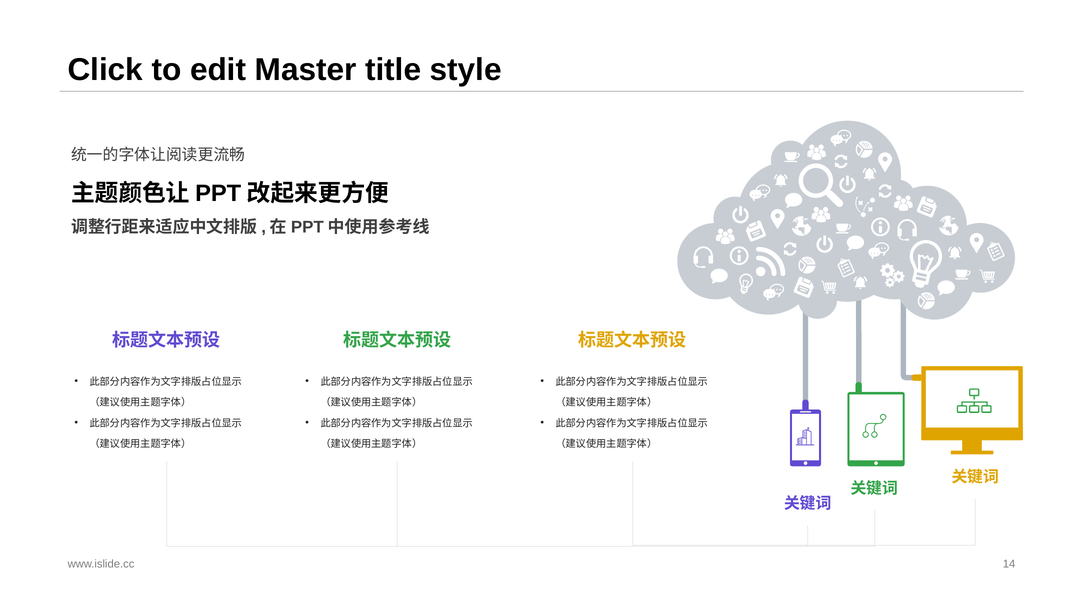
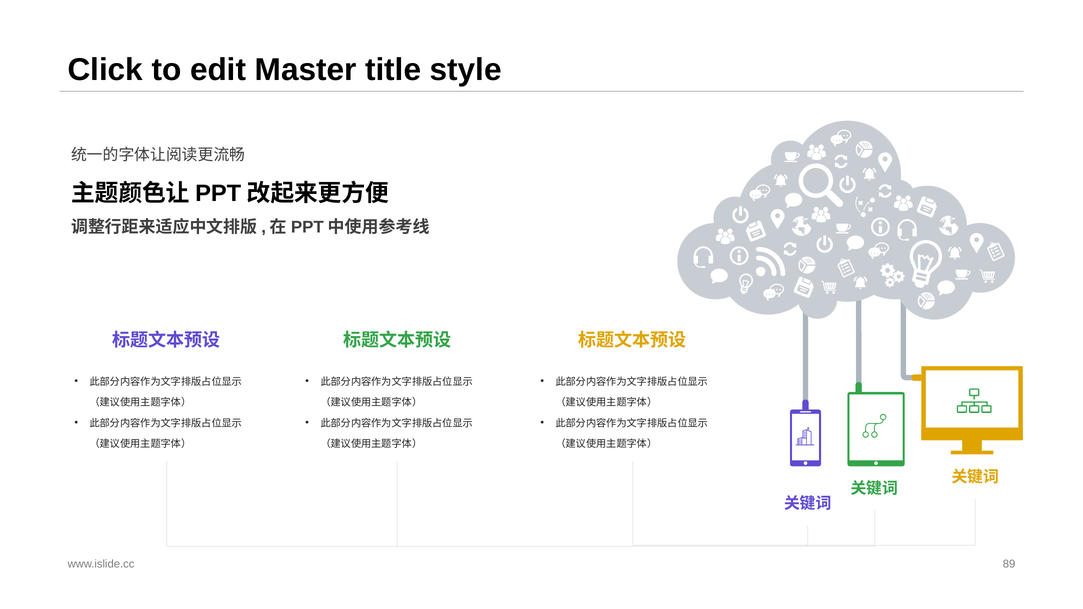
14: 14 -> 89
